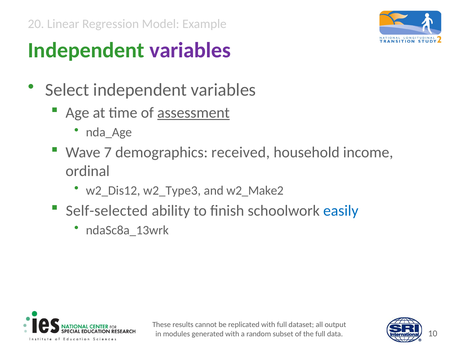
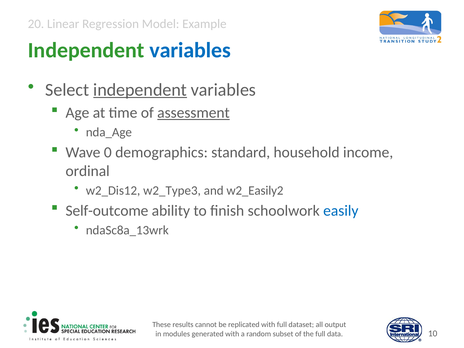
variables at (190, 50) colour: purple -> blue
independent at (140, 90) underline: none -> present
7: 7 -> 0
received: received -> standard
w2_Make2: w2_Make2 -> w2_Easily2
Self-selected: Self-selected -> Self-outcome
